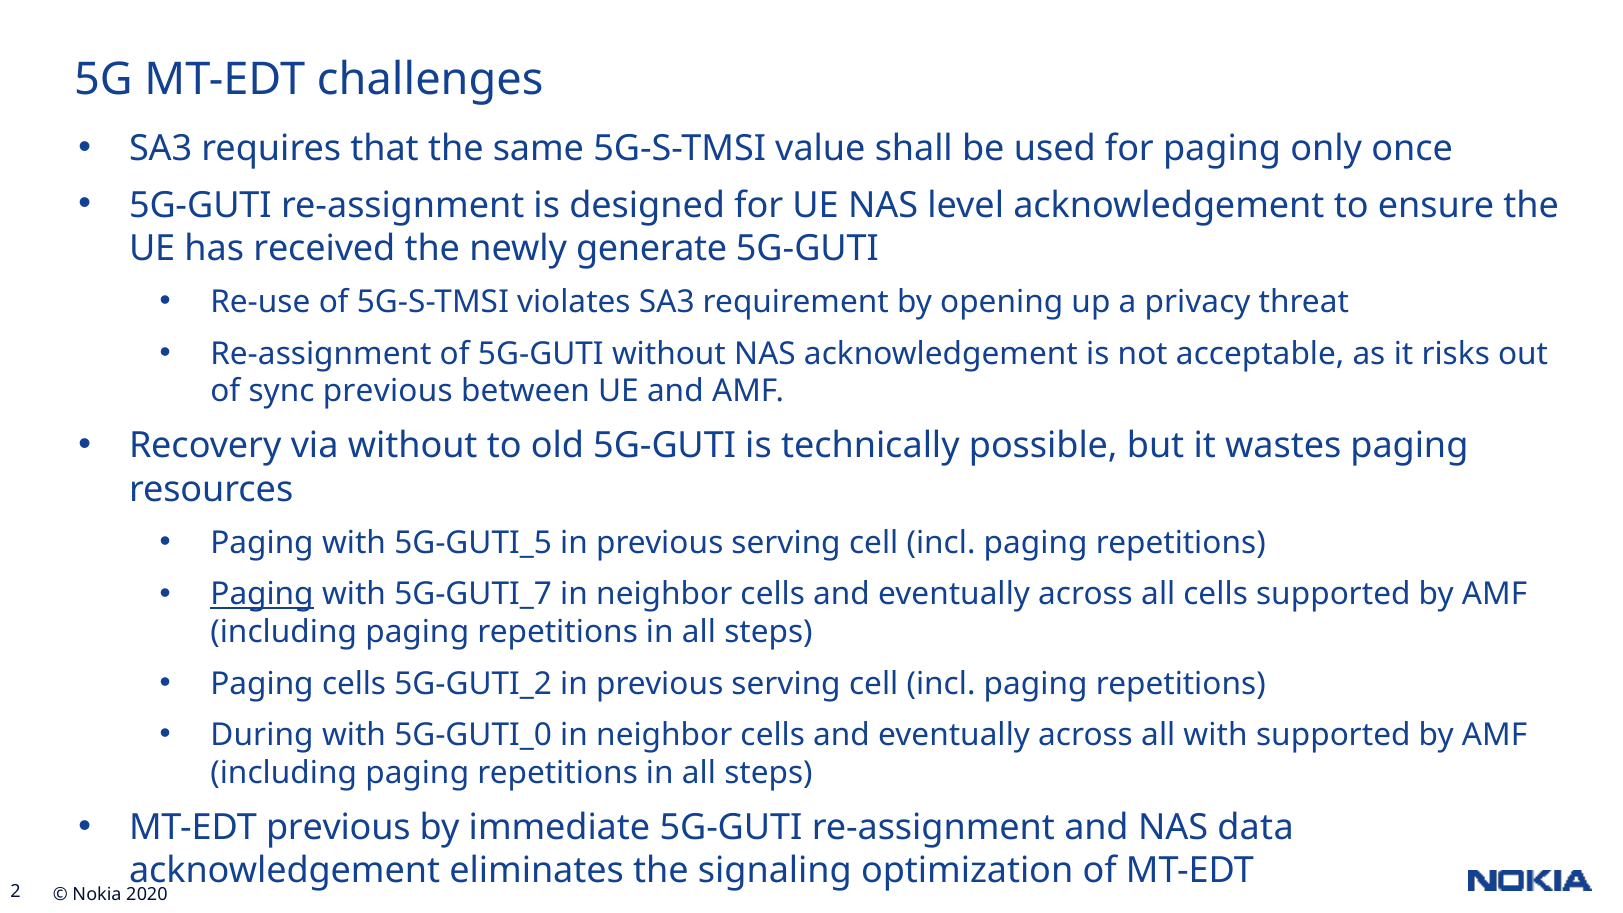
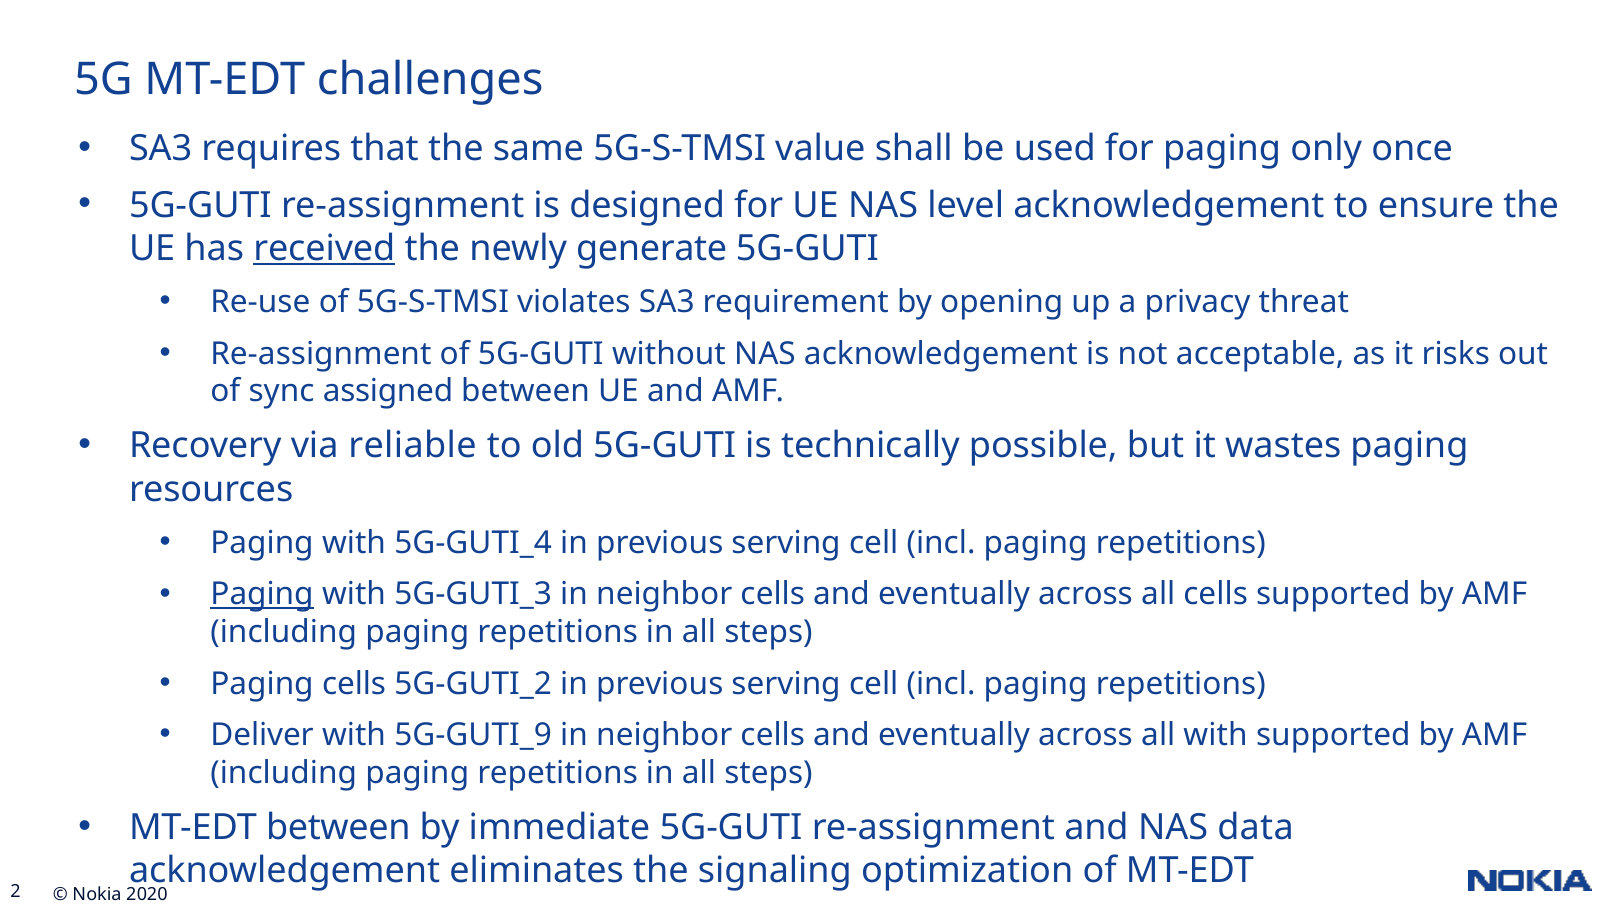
received underline: none -> present
sync previous: previous -> assigned
via without: without -> reliable
5G-GUTI_5: 5G-GUTI_5 -> 5G-GUTI_4
5G-GUTI_7: 5G-GUTI_7 -> 5G-GUTI_3
During: During -> Deliver
5G-GUTI_0: 5G-GUTI_0 -> 5G-GUTI_9
MT-EDT previous: previous -> between
